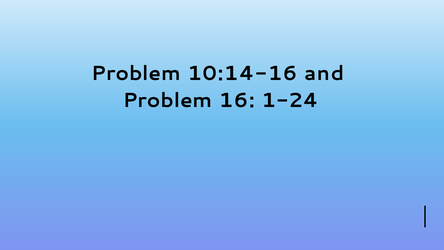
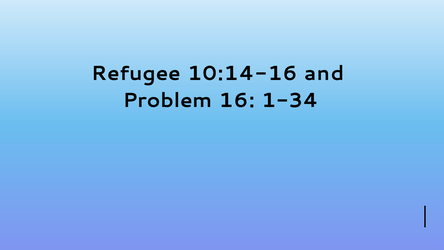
Problem at (136, 74): Problem -> Refugee
1-24: 1-24 -> 1-34
